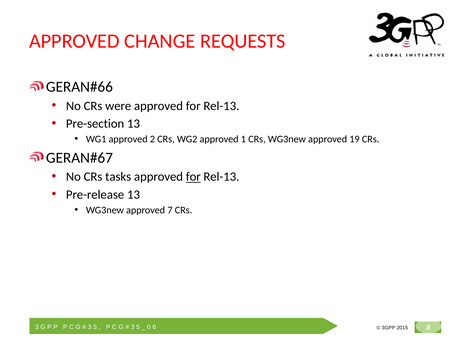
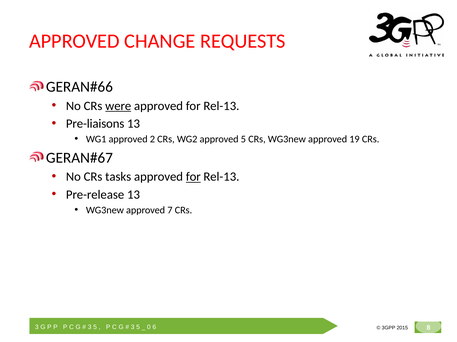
were underline: none -> present
Pre-section: Pre-section -> Pre-liaisons
approved 1: 1 -> 5
